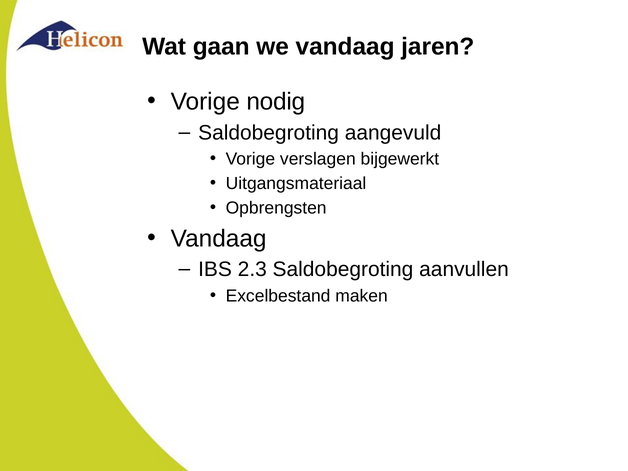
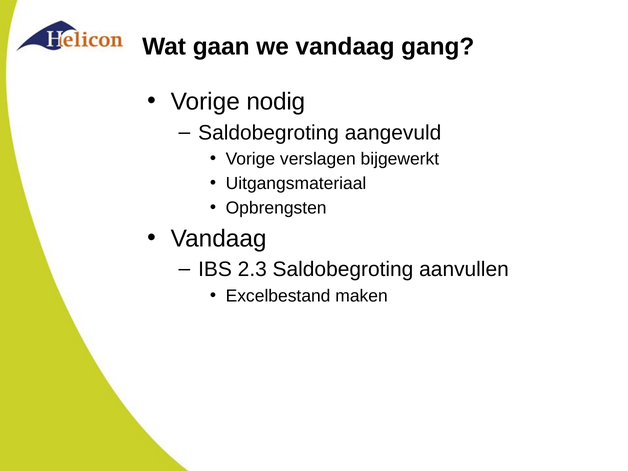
jaren: jaren -> gang
